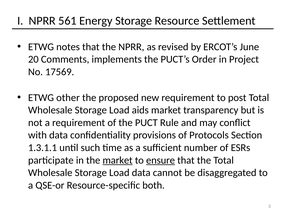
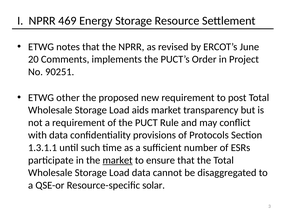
561: 561 -> 469
17569: 17569 -> 90251
ensure underline: present -> none
both: both -> solar
